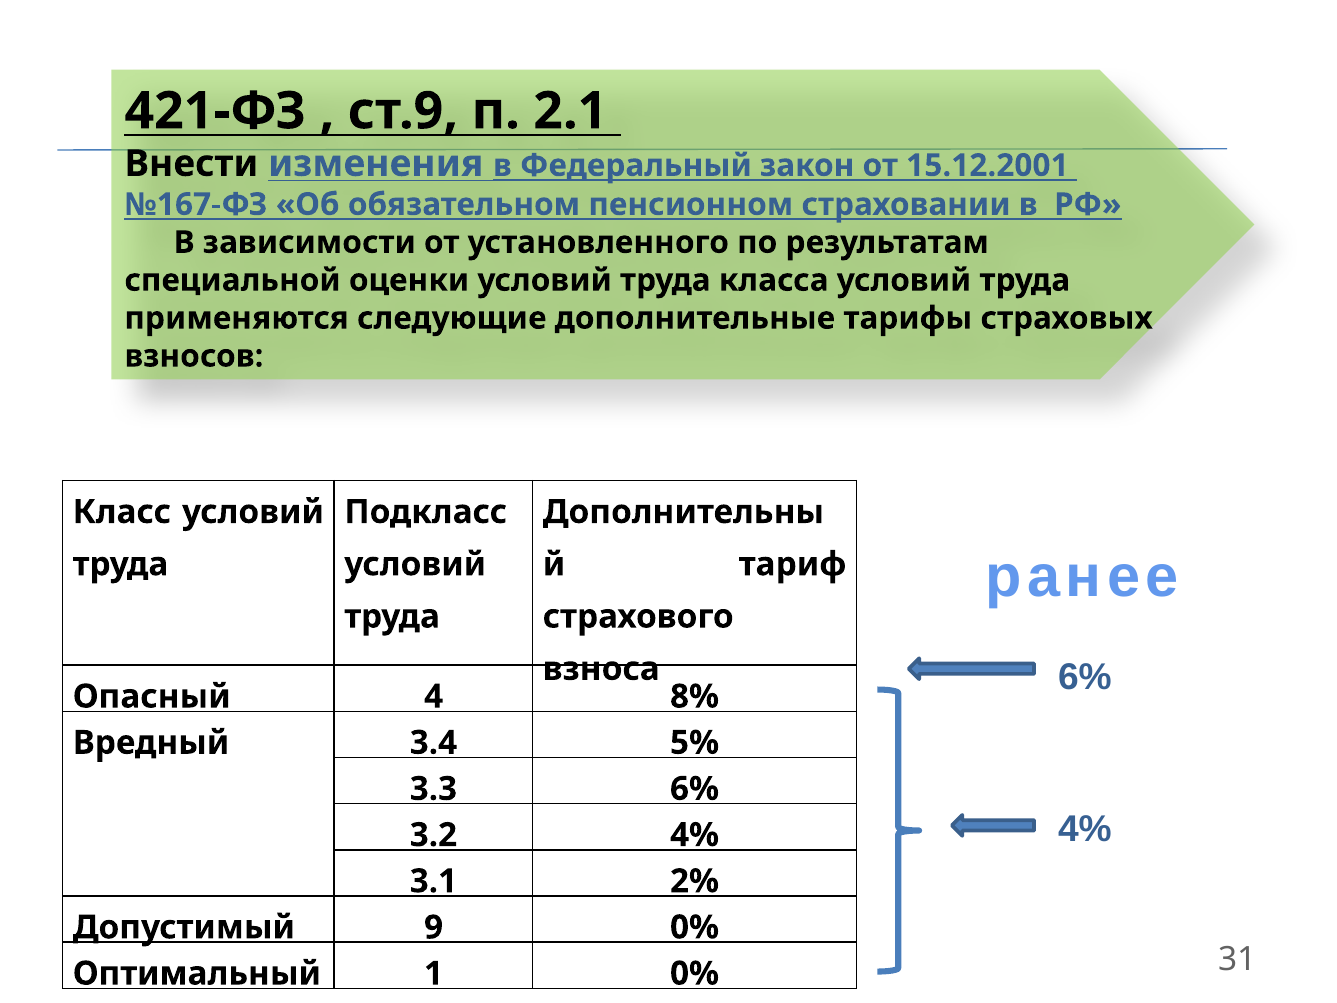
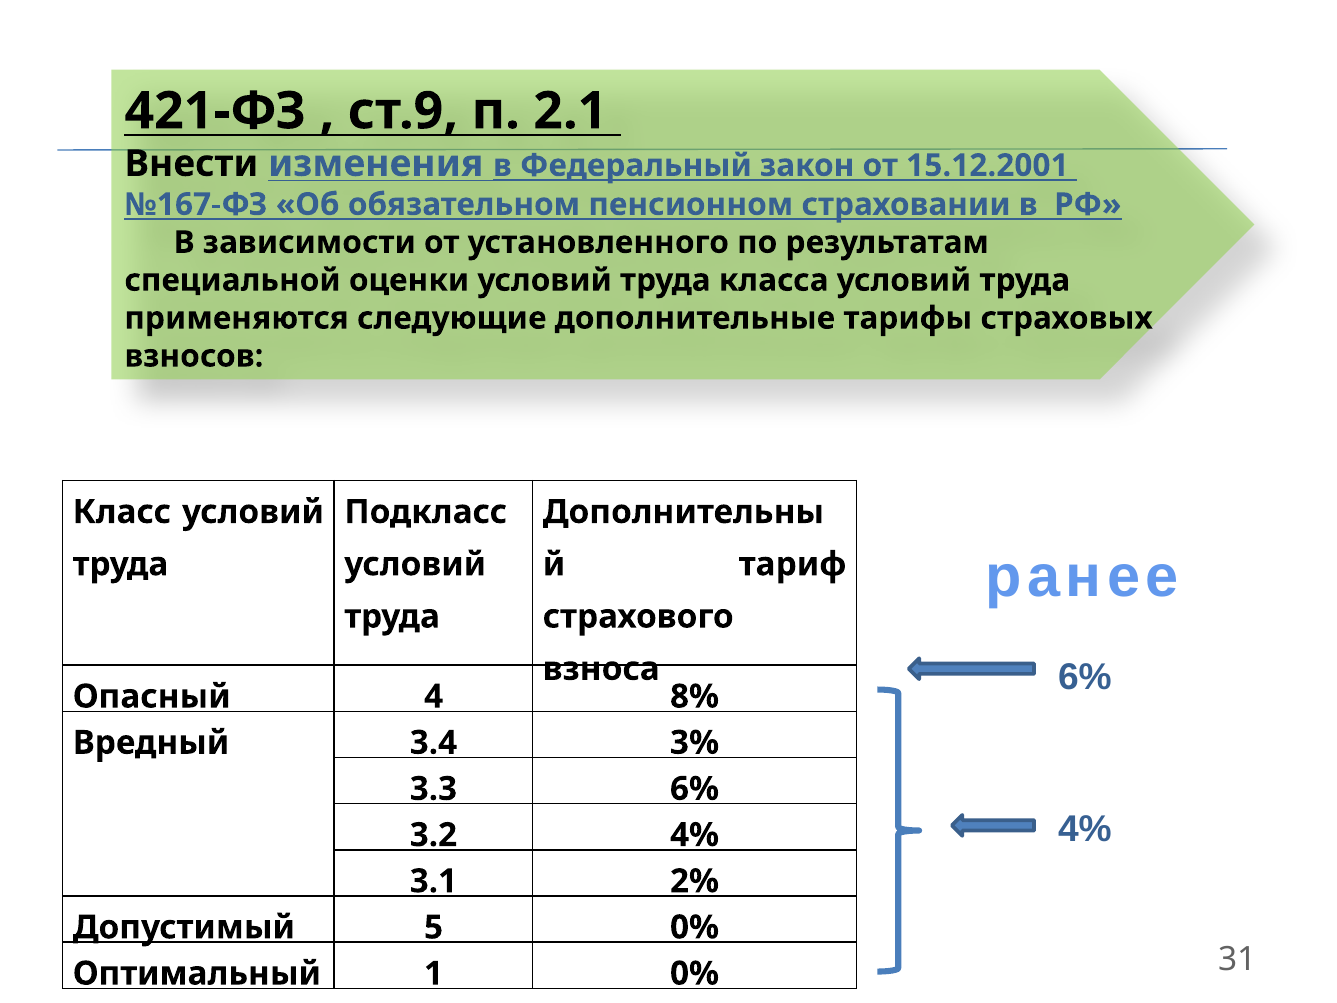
5%: 5% -> 3%
9: 9 -> 5
